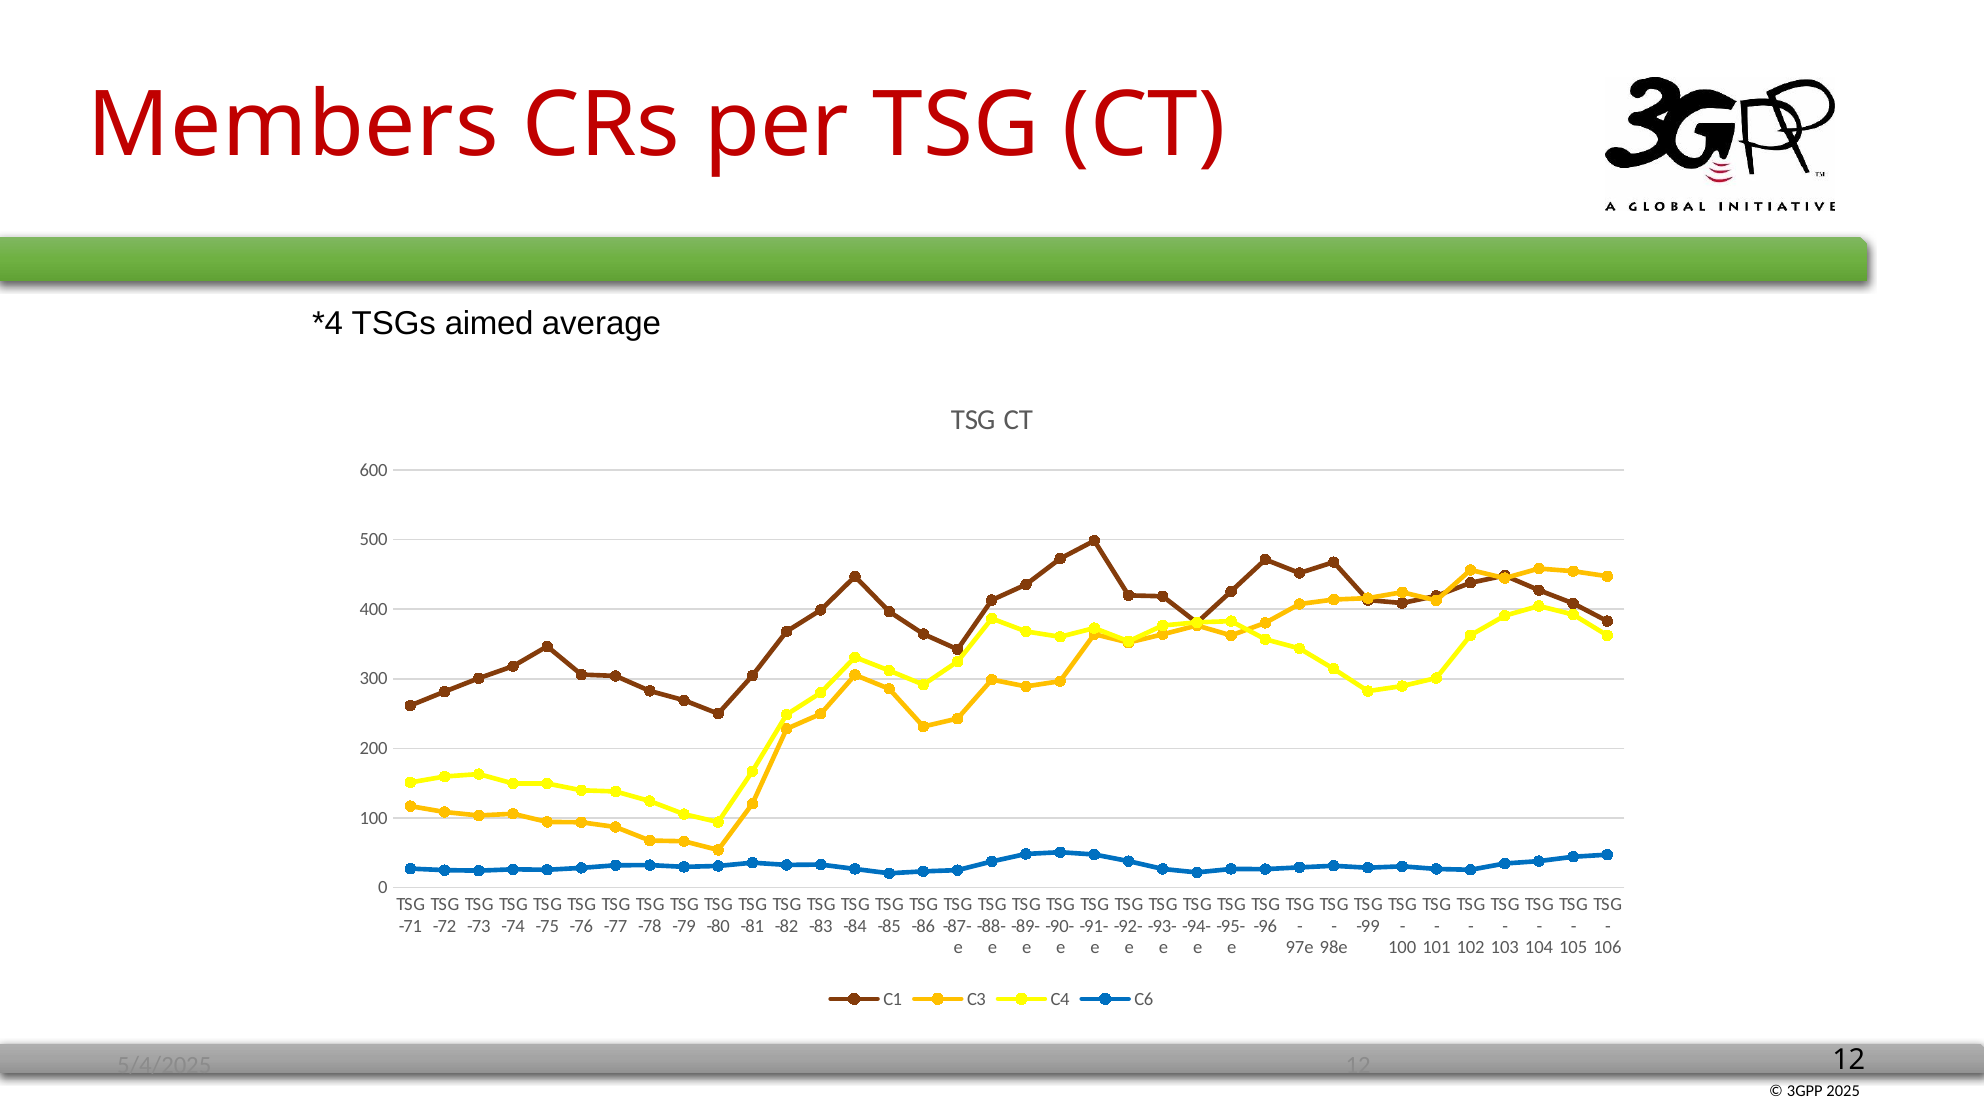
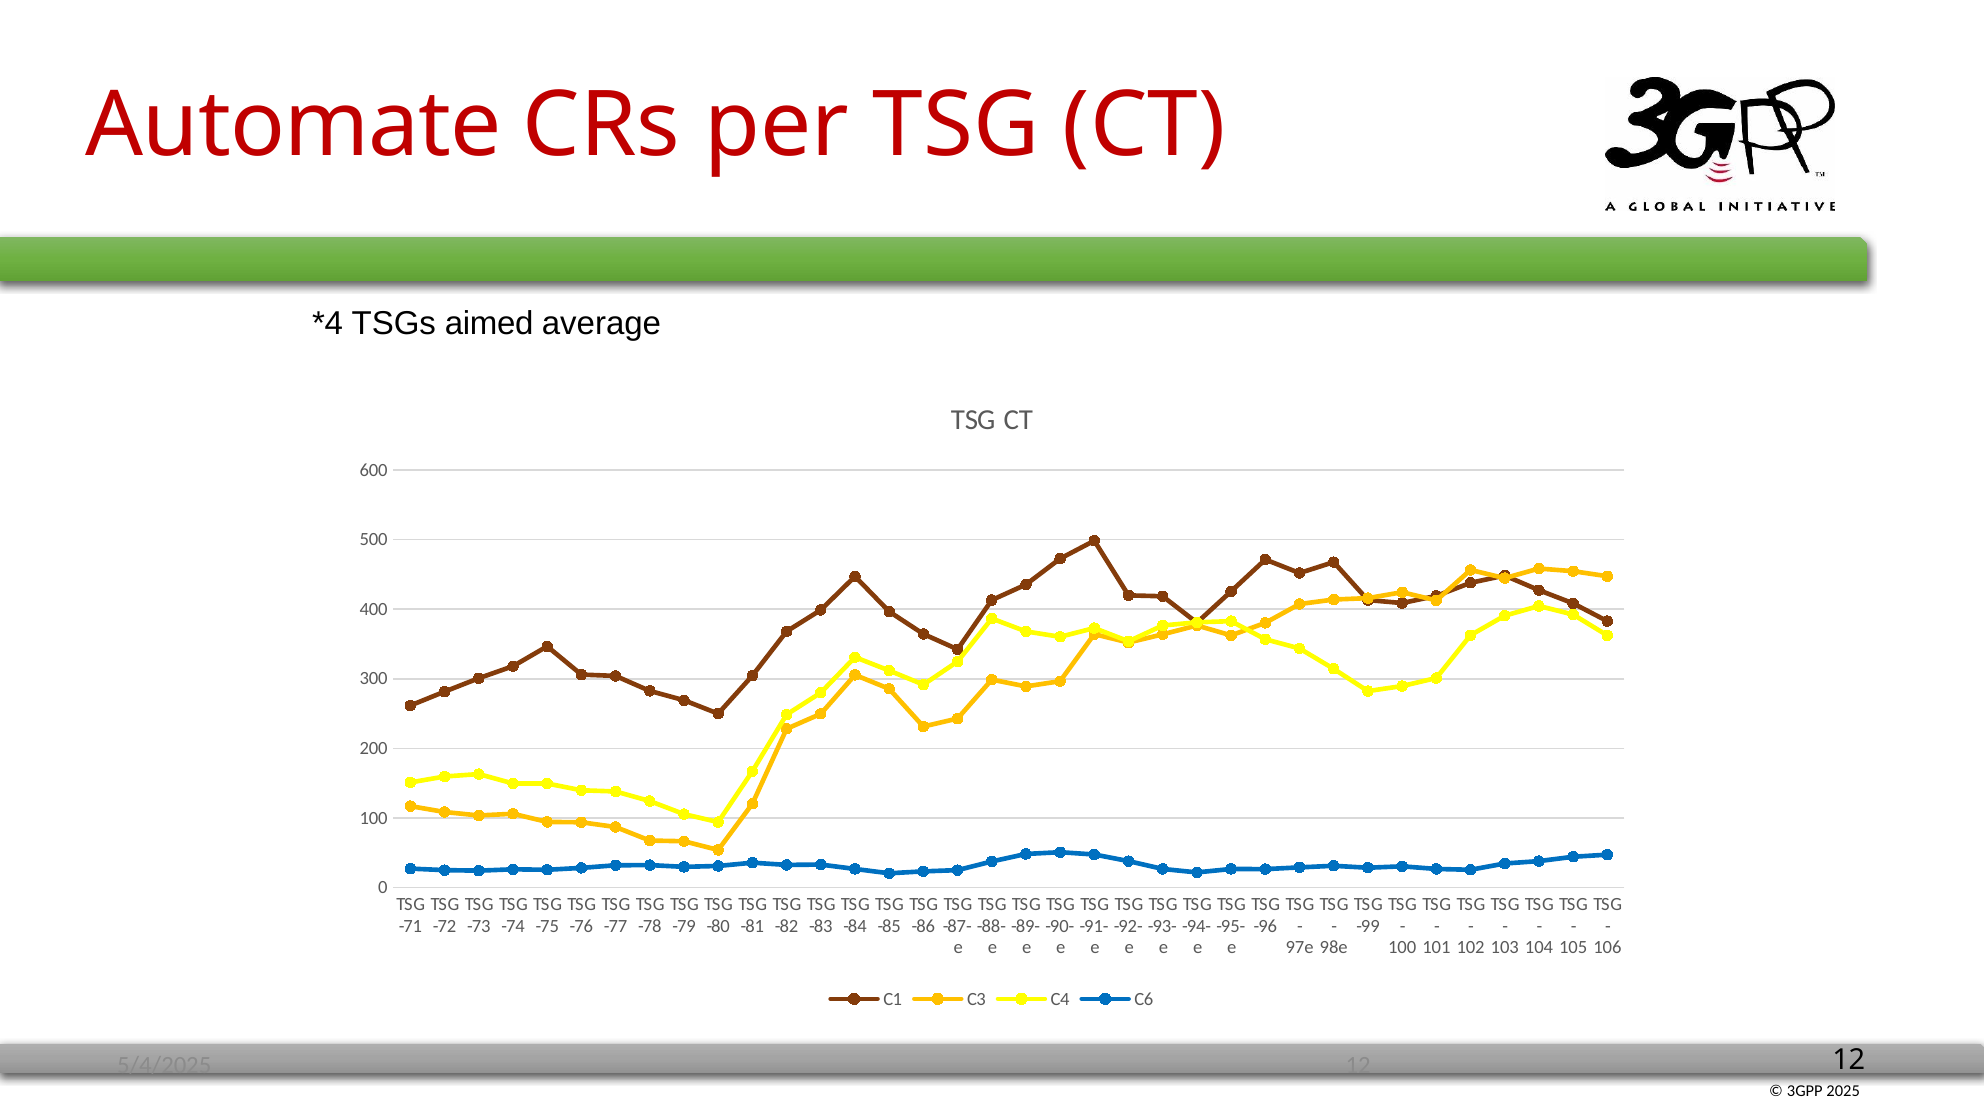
Members: Members -> Automate
